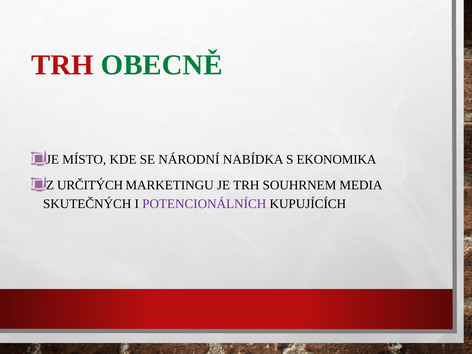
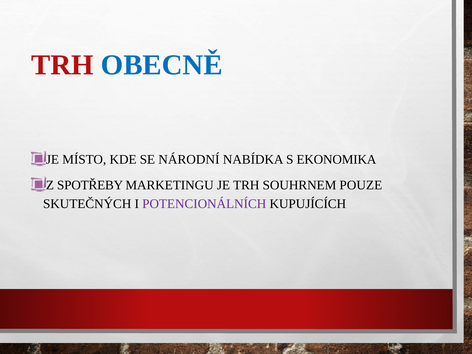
OBECNĚ colour: green -> blue
URČITÝCH: URČITÝCH -> SPOTŘEBY
MEDIA: MEDIA -> POUZE
